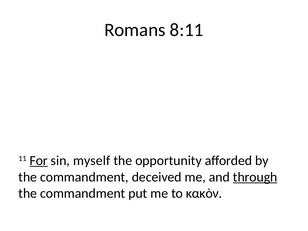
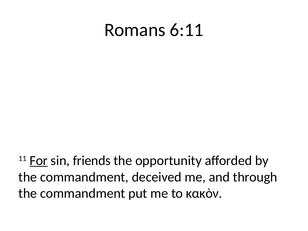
8:11: 8:11 -> 6:11
myself: myself -> friends
through underline: present -> none
